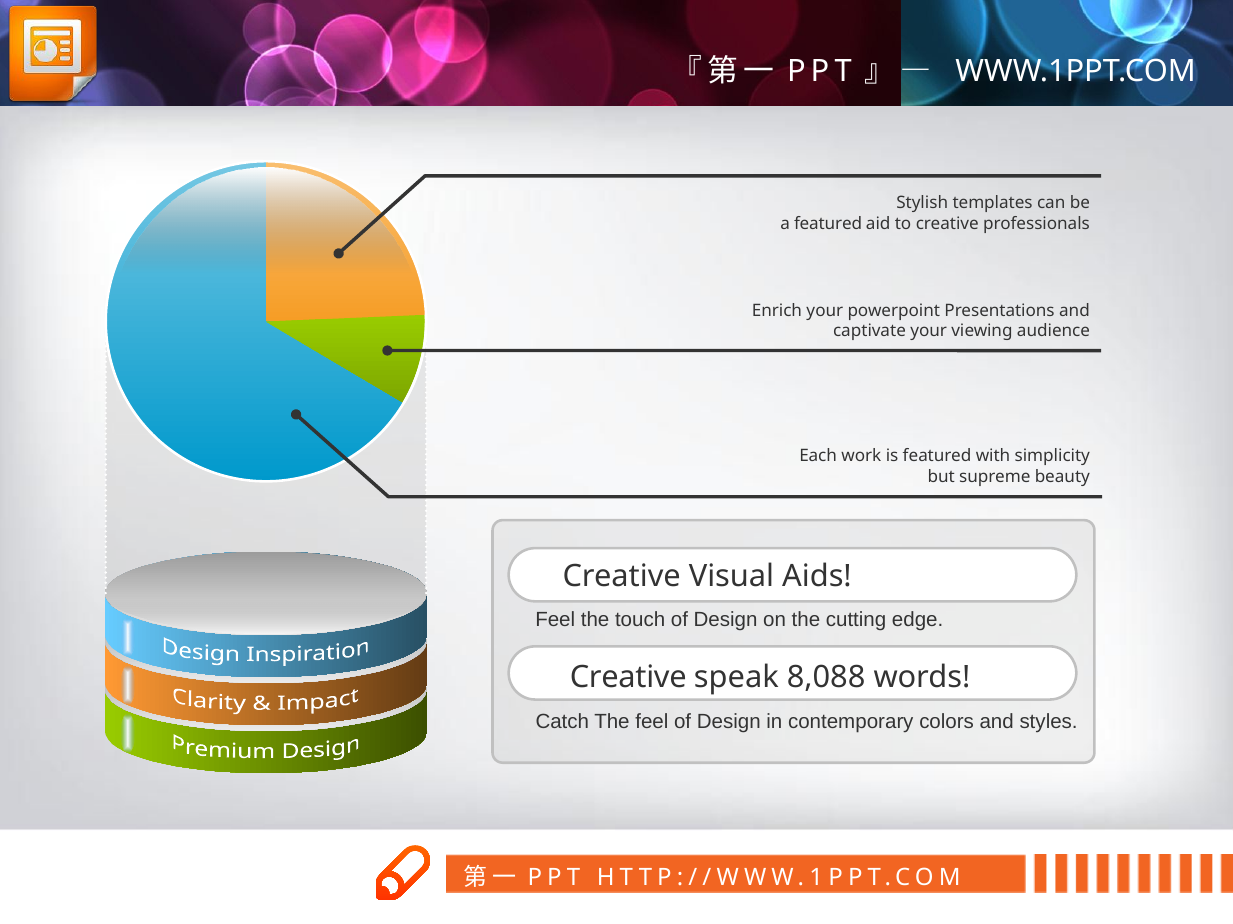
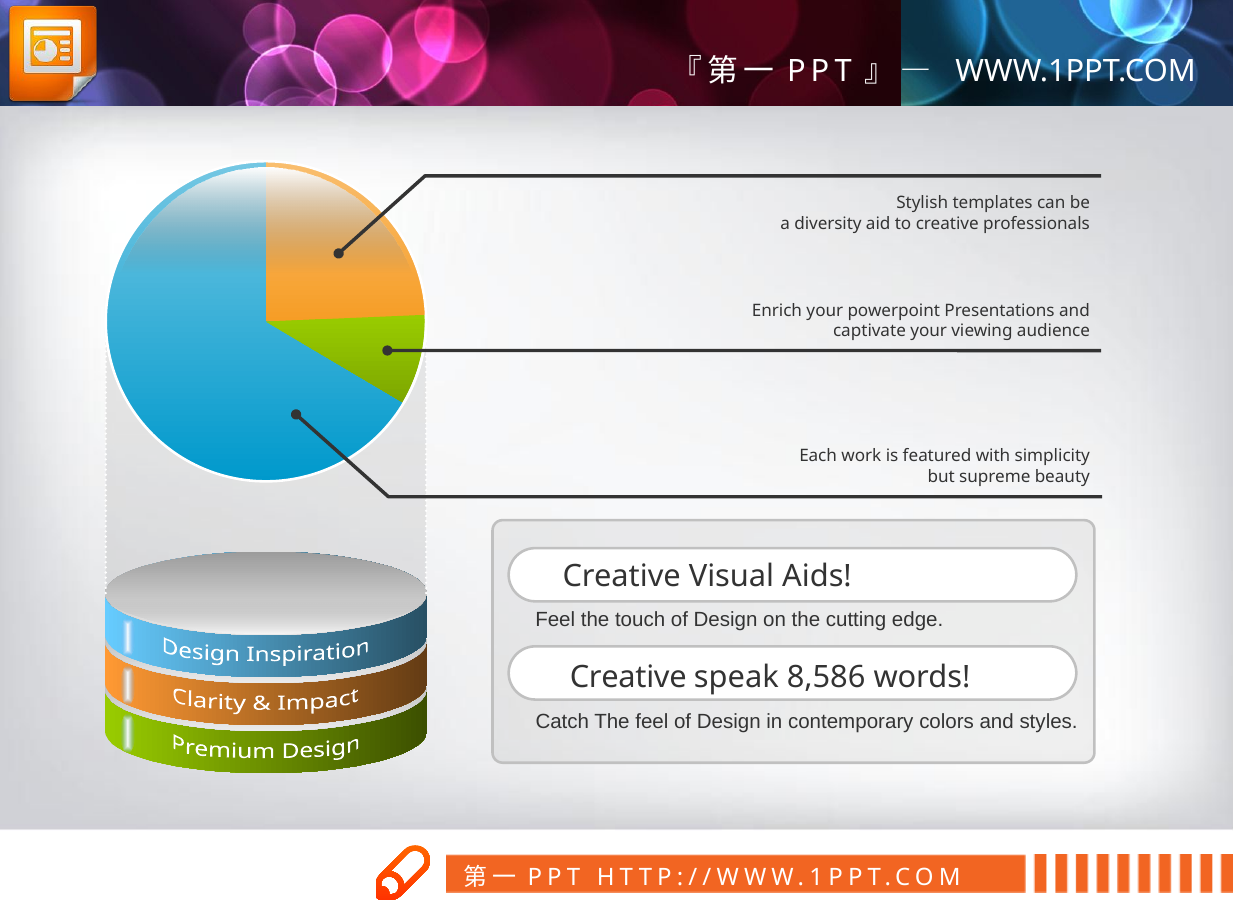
a featured: featured -> diversity
8,088: 8,088 -> 8,586
